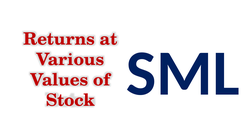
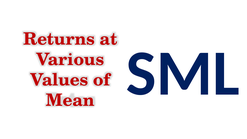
Stock: Stock -> Mean
